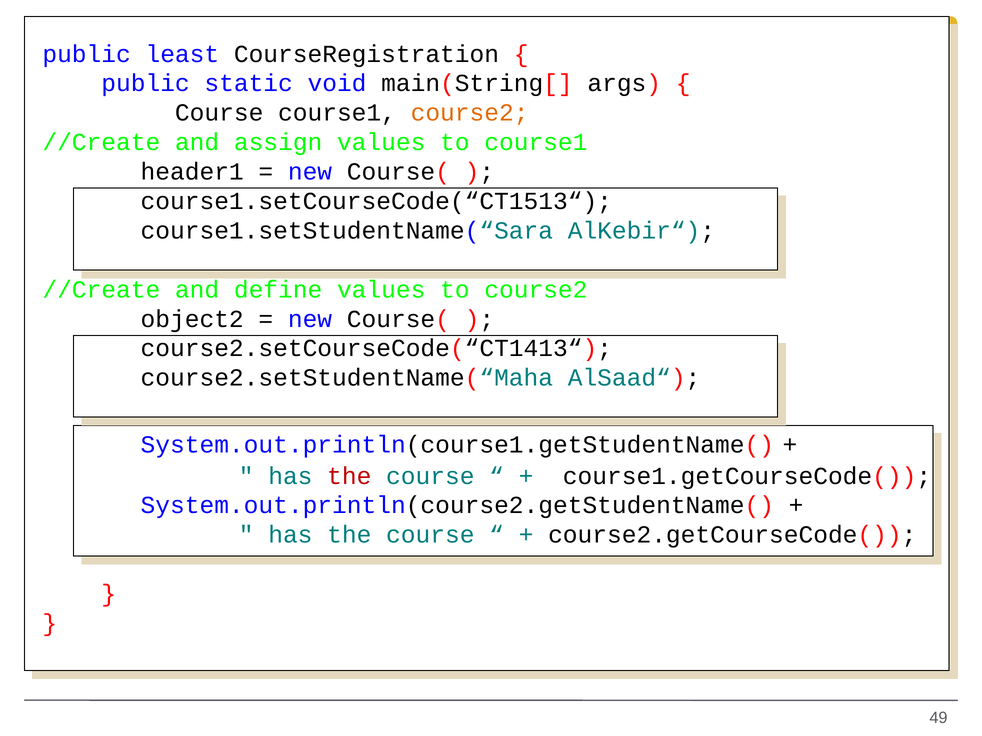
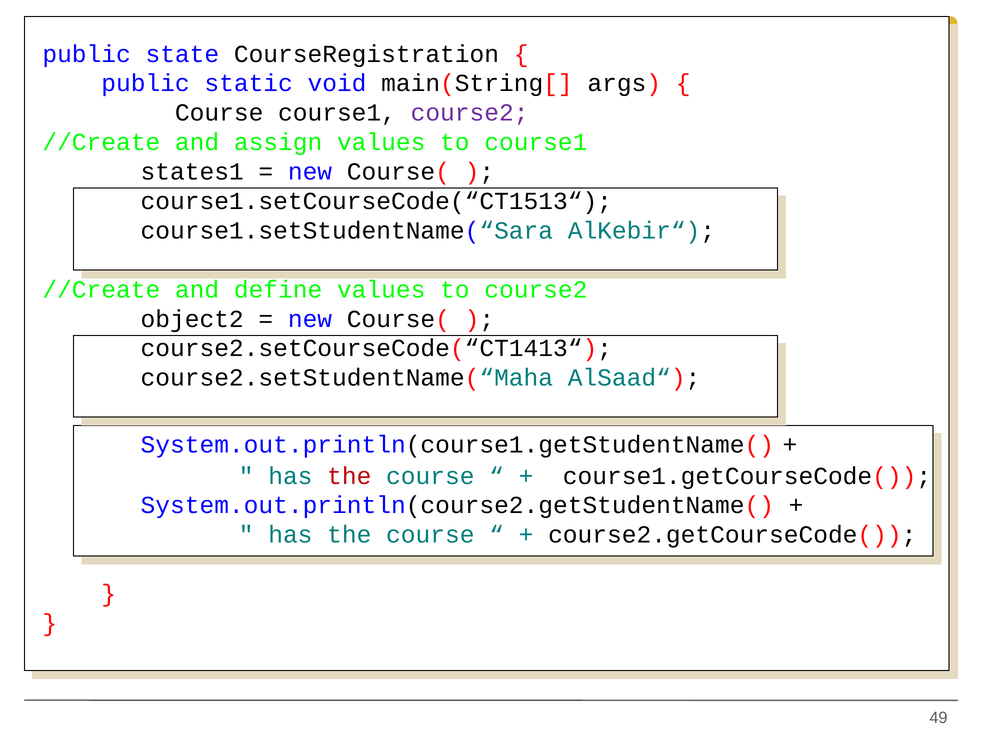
least: least -> state
course2 at (470, 113) colour: orange -> purple
header1: header1 -> states1
